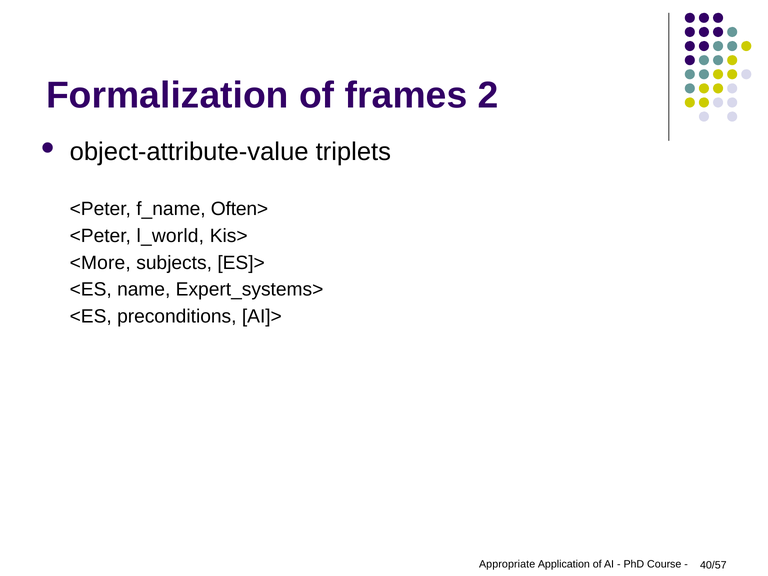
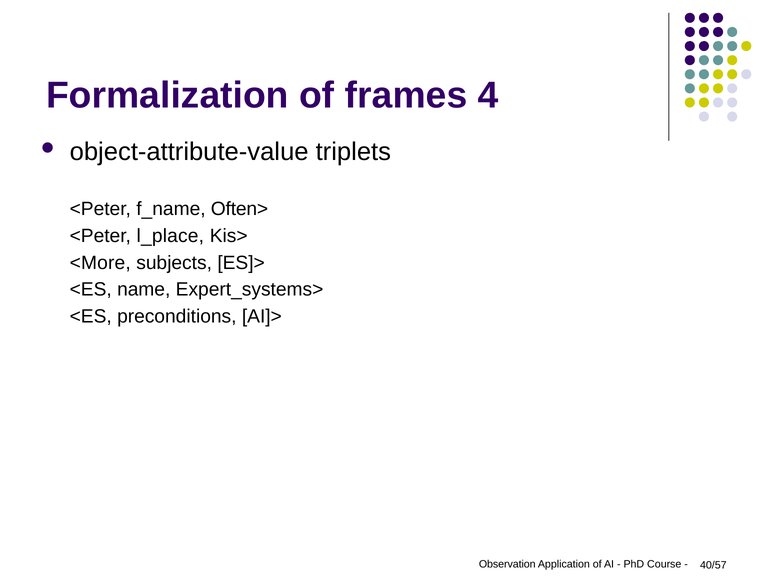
2: 2 -> 4
l_world: l_world -> l_place
Appropriate: Appropriate -> Observation
